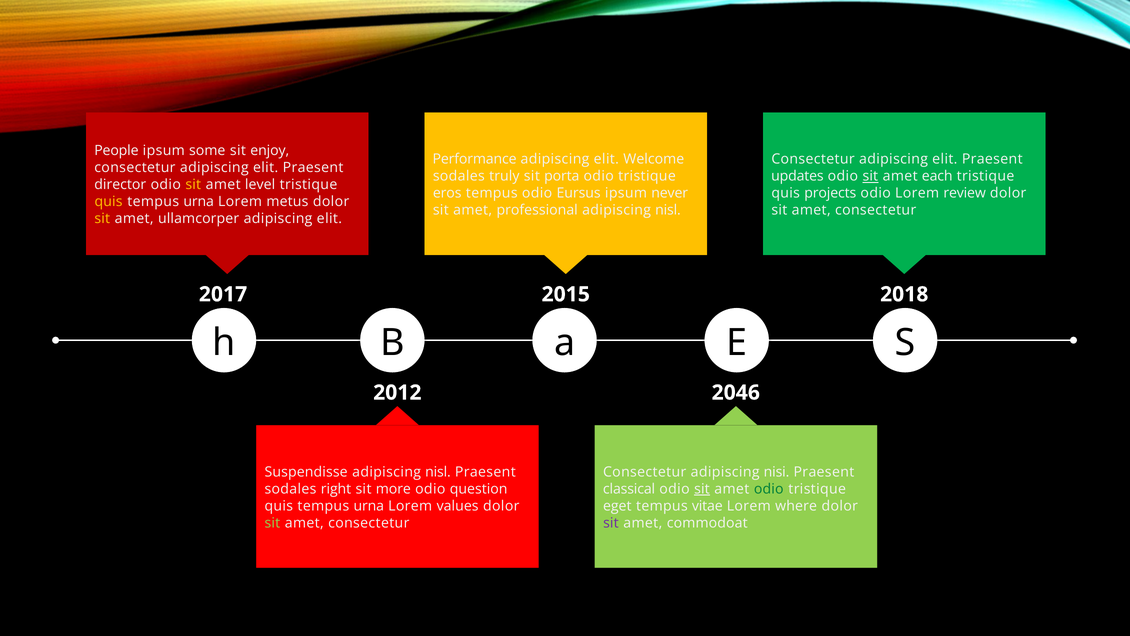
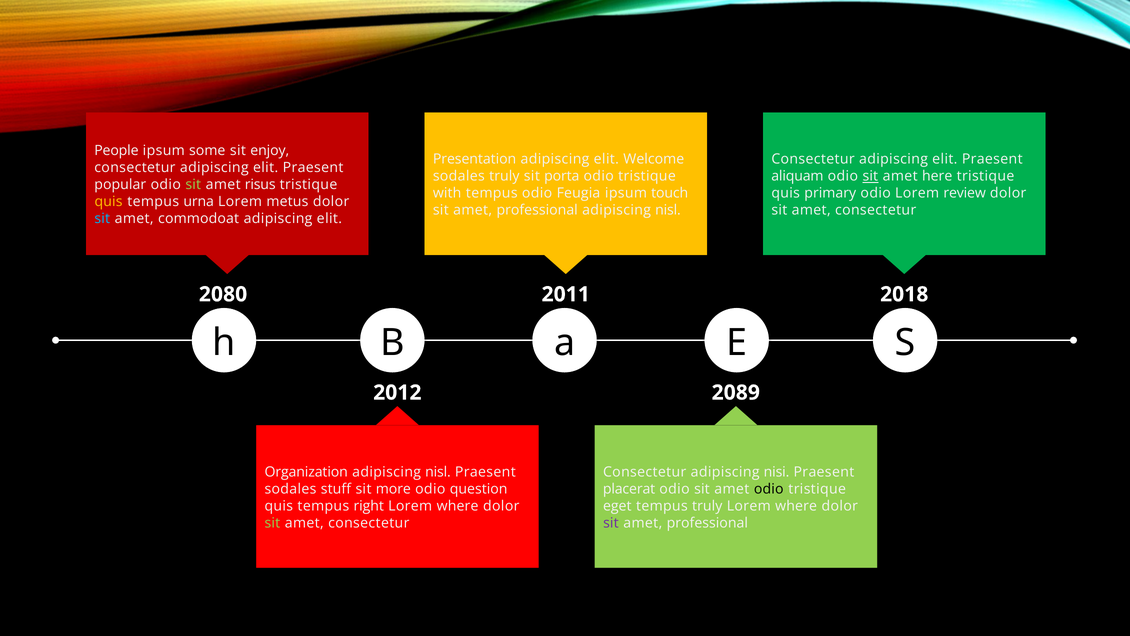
Performance: Performance -> Presentation
updates: updates -> aliquam
each: each -> here
director: director -> popular
sit at (193, 185) colour: yellow -> light green
level: level -> risus
eros: eros -> with
Eursus: Eursus -> Feugia
never: never -> touch
projects: projects -> primary
sit at (102, 219) colour: yellow -> light blue
ullamcorper: ullamcorper -> commodoat
2017: 2017 -> 2080
2015: 2015 -> 2011
2046: 2046 -> 2089
Suspendisse: Suspendisse -> Organization
right: right -> stuff
classical: classical -> placerat
sit at (702, 489) underline: present -> none
odio at (769, 489) colour: green -> black
urna at (369, 506): urna -> right
values at (458, 506): values -> where
tempus vitae: vitae -> truly
commodoat at (707, 523): commodoat -> professional
